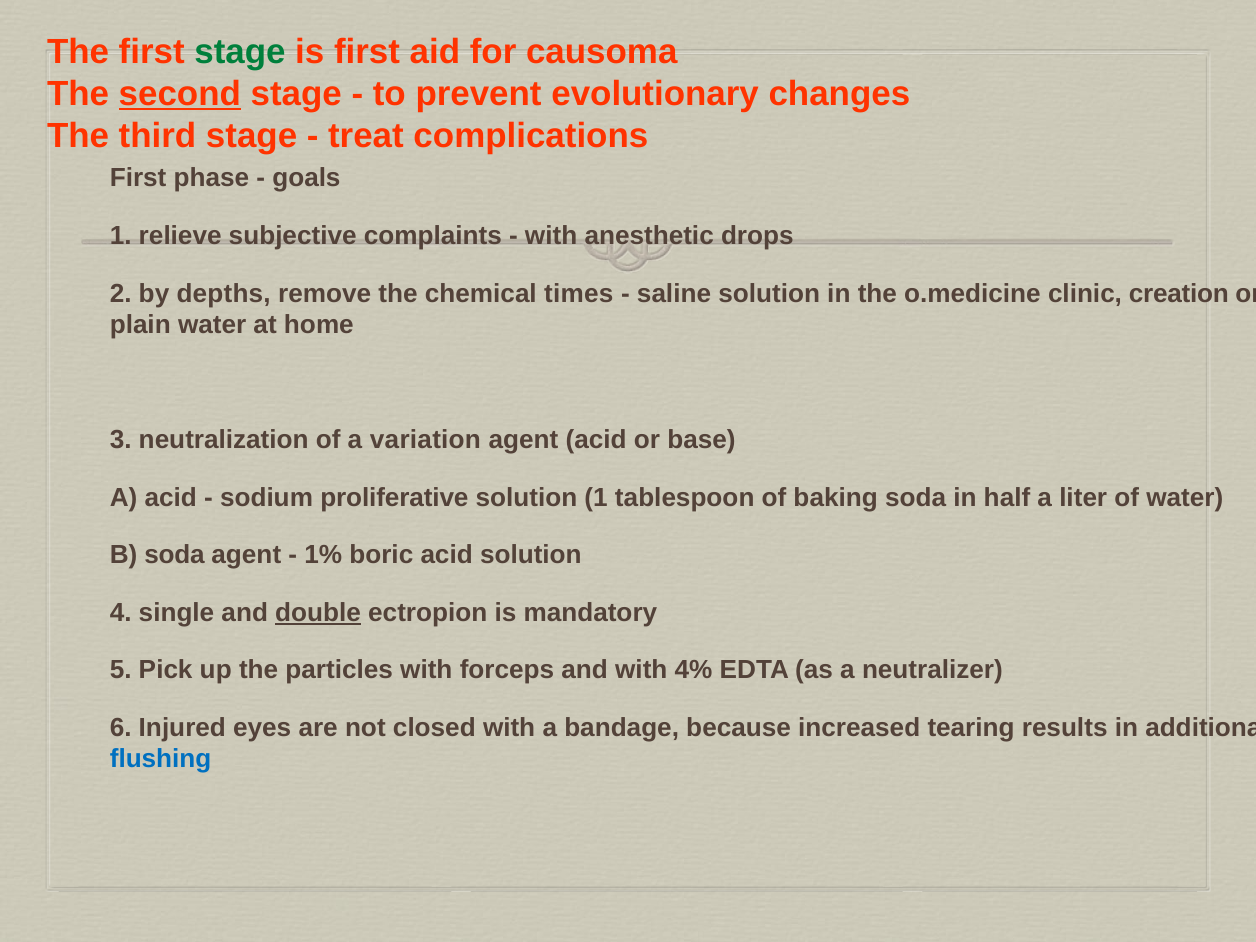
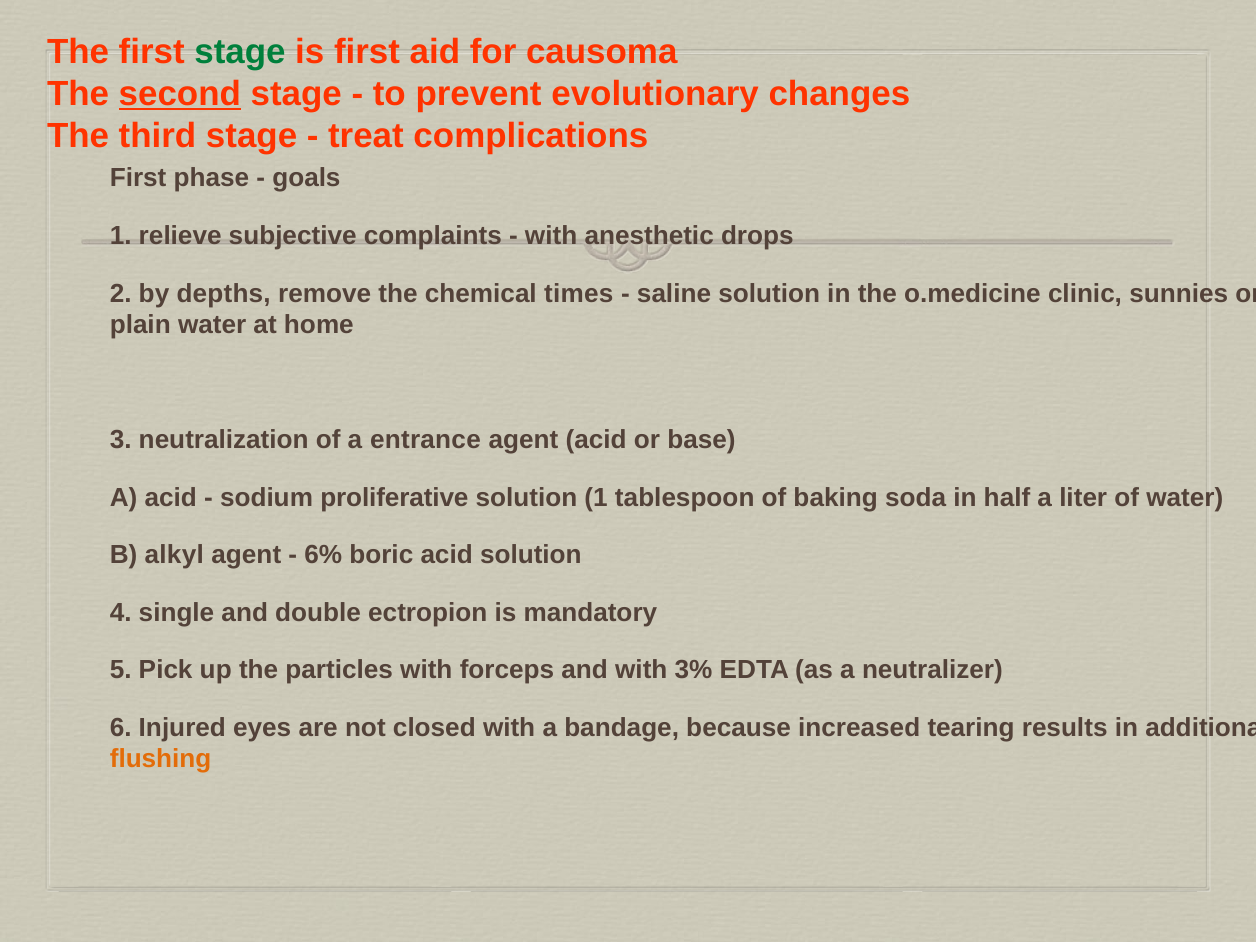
creation: creation -> sunnies
variation: variation -> entrance
B soda: soda -> alkyl
1%: 1% -> 6%
double underline: present -> none
4%: 4% -> 3%
flushing colour: blue -> orange
